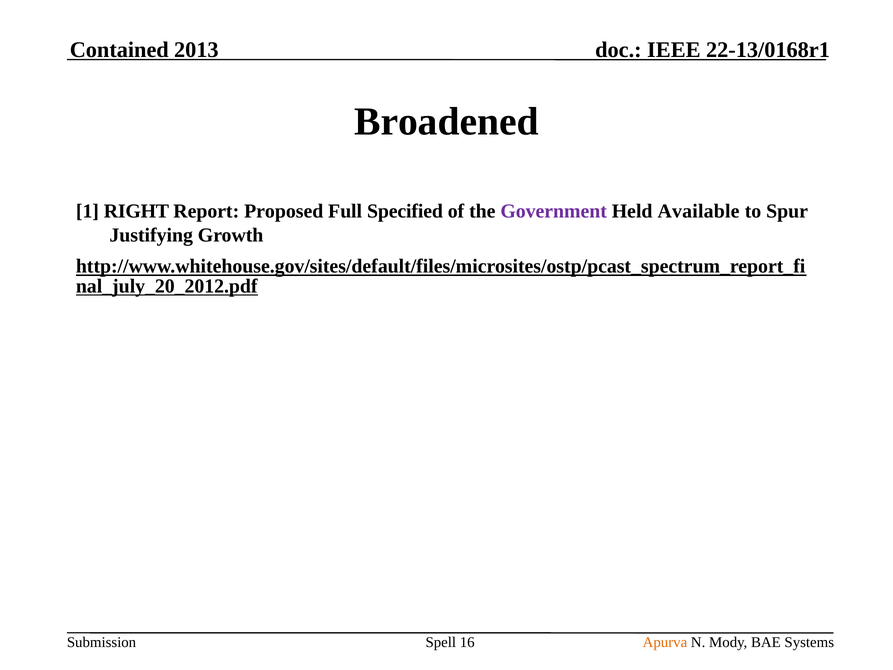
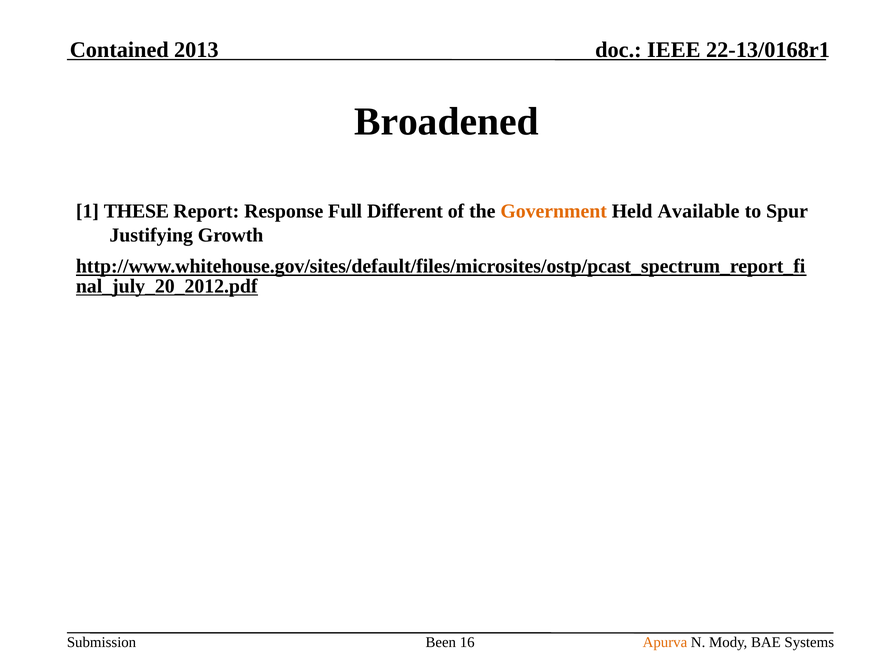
RIGHT: RIGHT -> THESE
Proposed: Proposed -> Response
Specified: Specified -> Different
Government colour: purple -> orange
Spell: Spell -> Been
